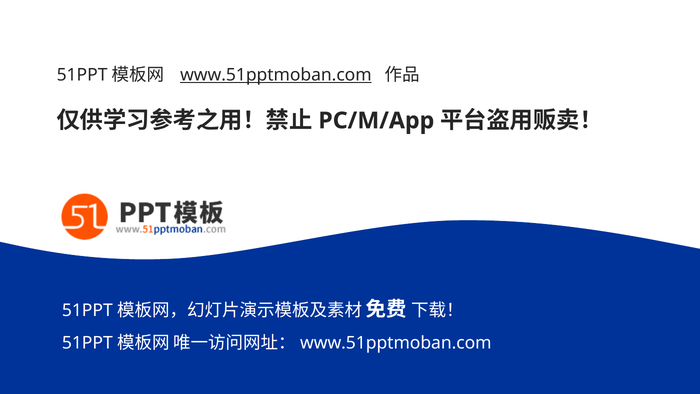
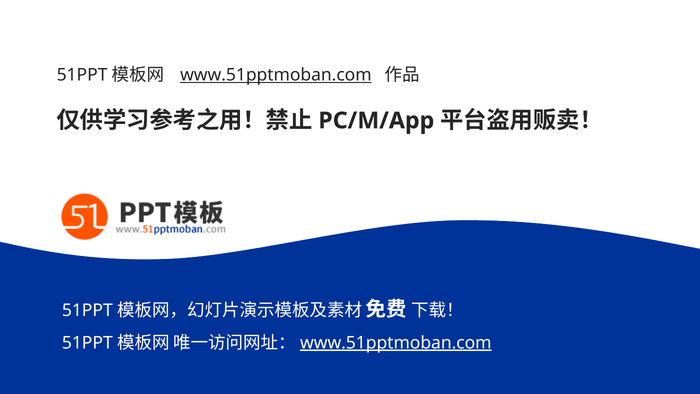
www.51pptmoban.com at (396, 343) underline: none -> present
